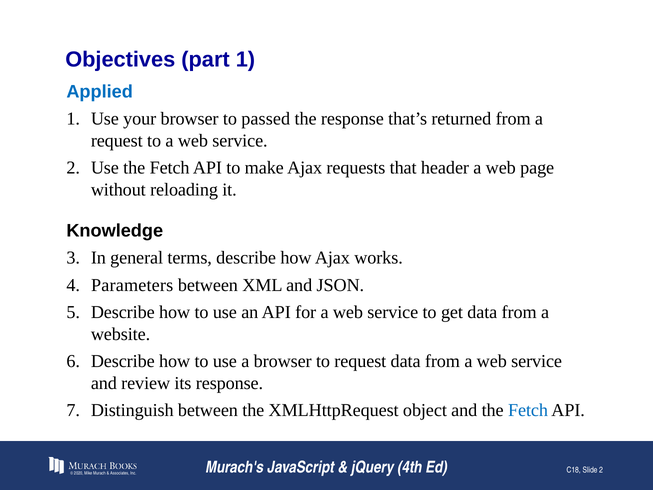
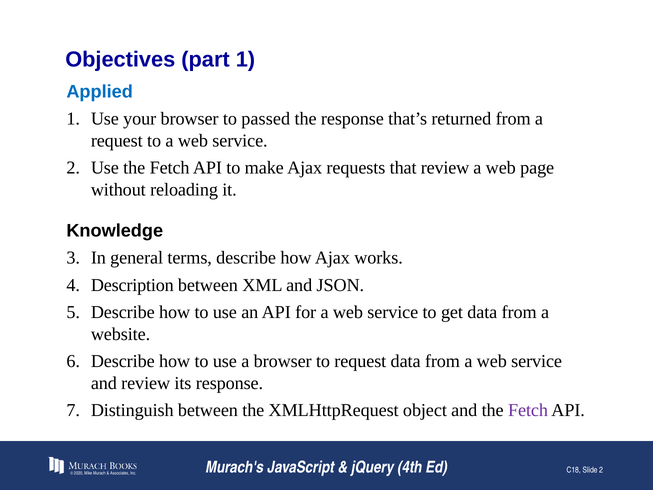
that header: header -> review
Parameters: Parameters -> Description
Fetch at (528, 410) colour: blue -> purple
